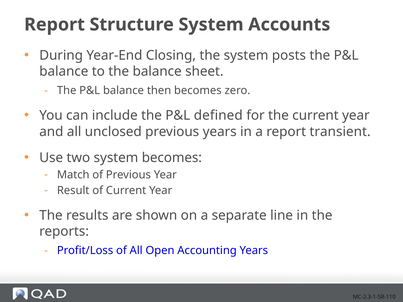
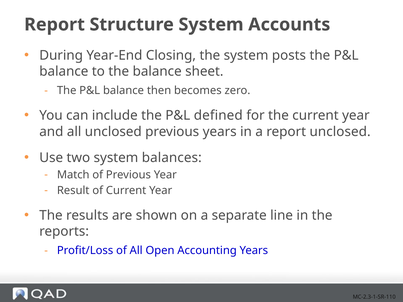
report transient: transient -> unclosed
system becomes: becomes -> balances
